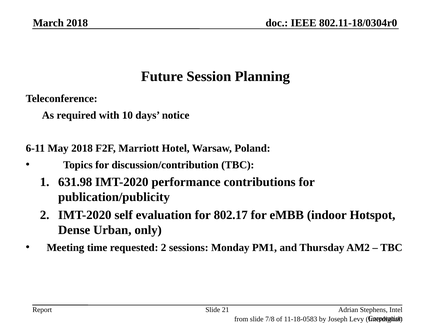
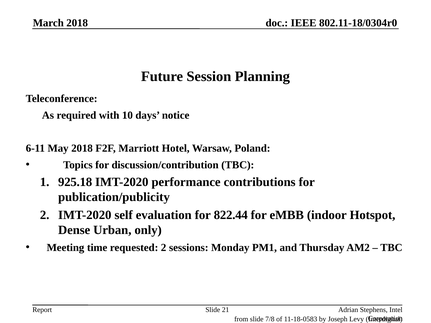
631.98: 631.98 -> 925.18
802.17: 802.17 -> 822.44
